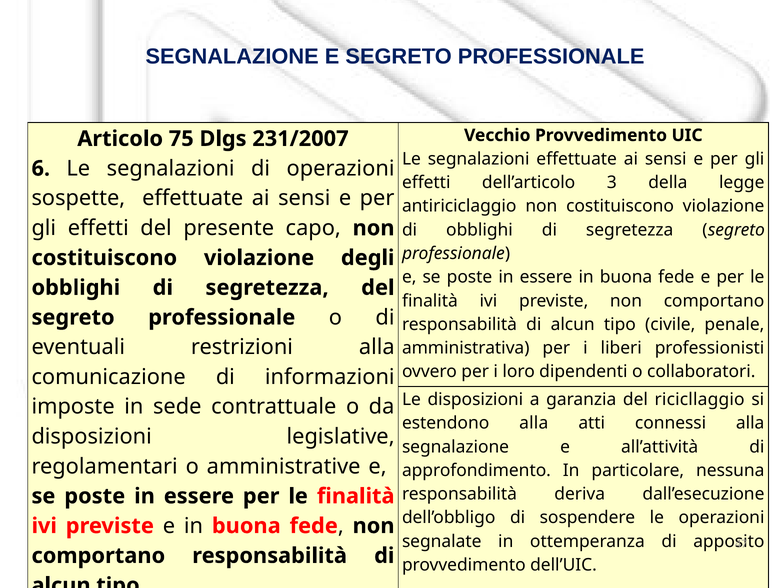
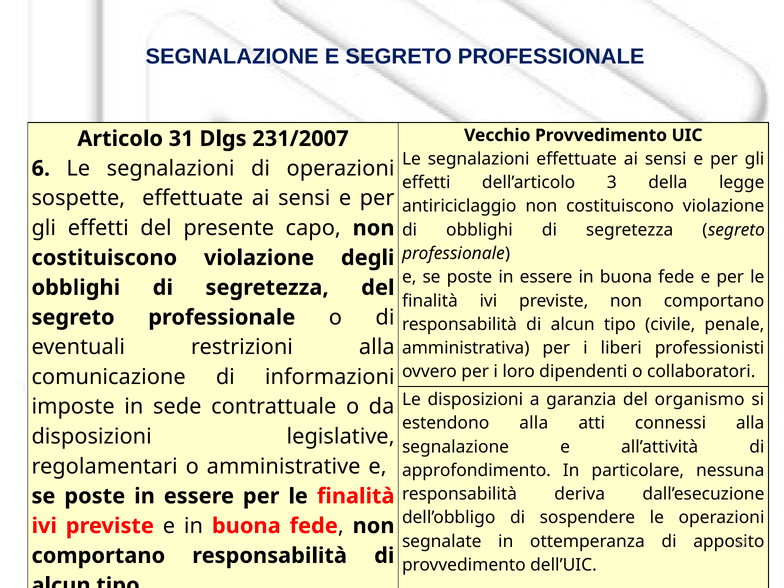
75: 75 -> 31
ricicllaggio: ricicllaggio -> organismo
